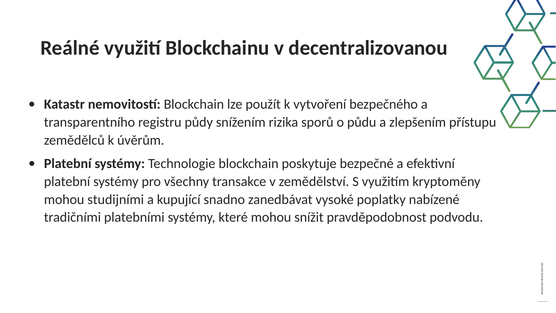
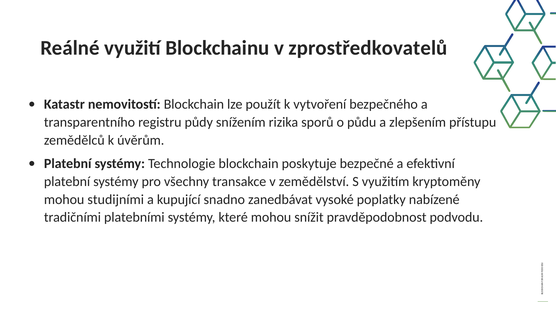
decentralizovanou: decentralizovanou -> zprostředkovatelů
